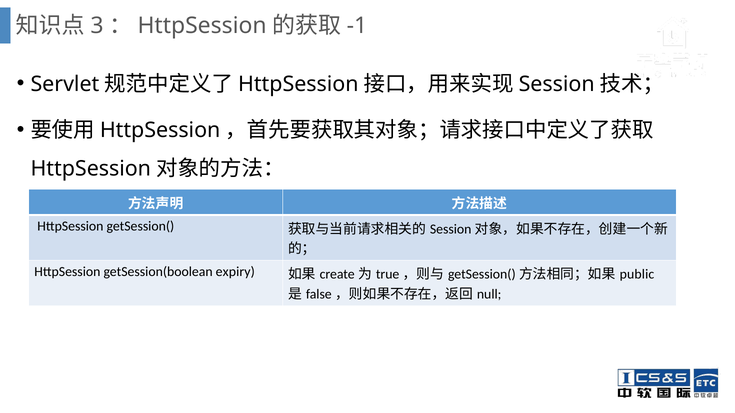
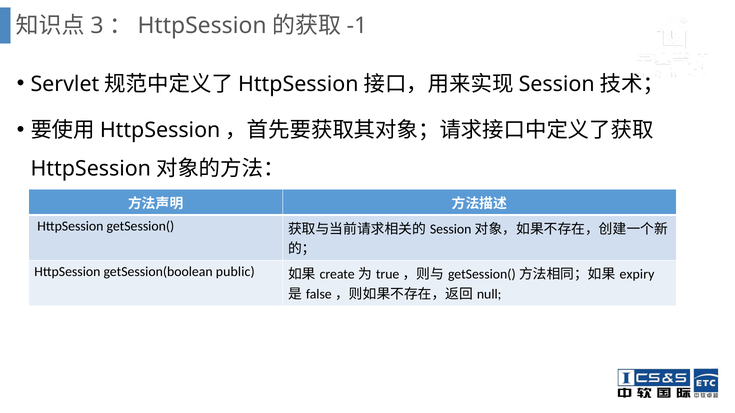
expiry: expiry -> public
public: public -> expiry
